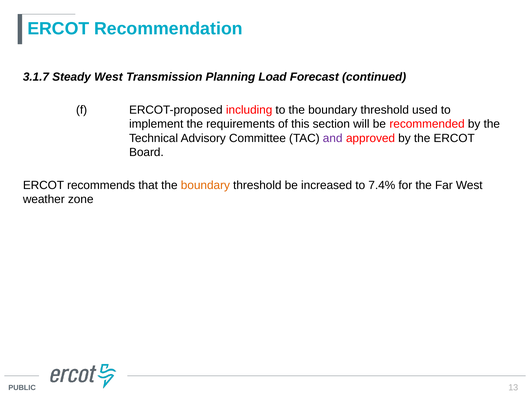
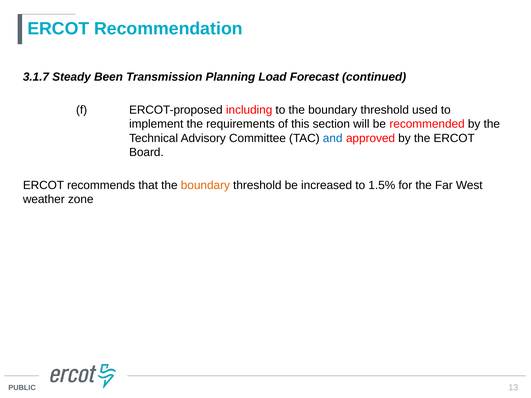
Steady West: West -> Been
and colour: purple -> blue
7.4%: 7.4% -> 1.5%
